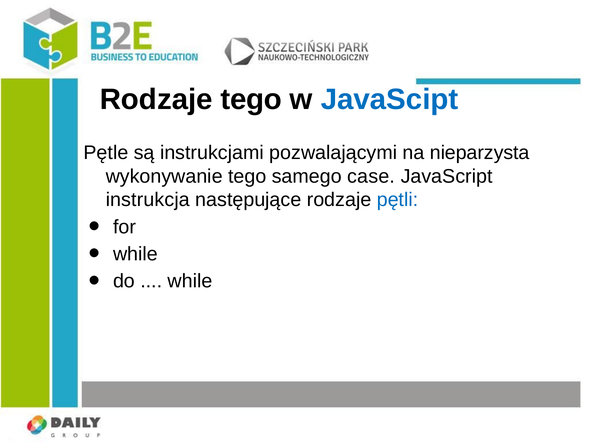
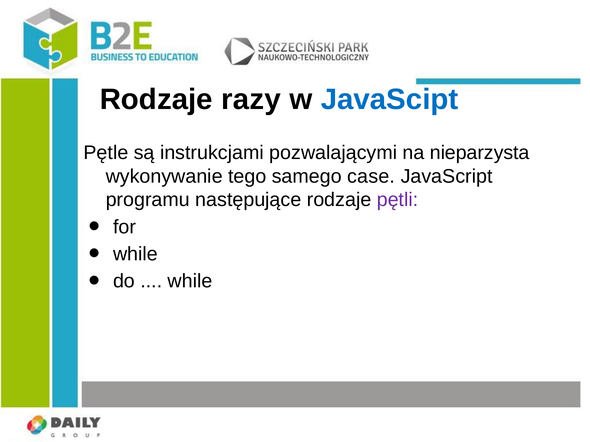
Rodzaje tego: tego -> razy
instrukcja: instrukcja -> programu
pętli colour: blue -> purple
